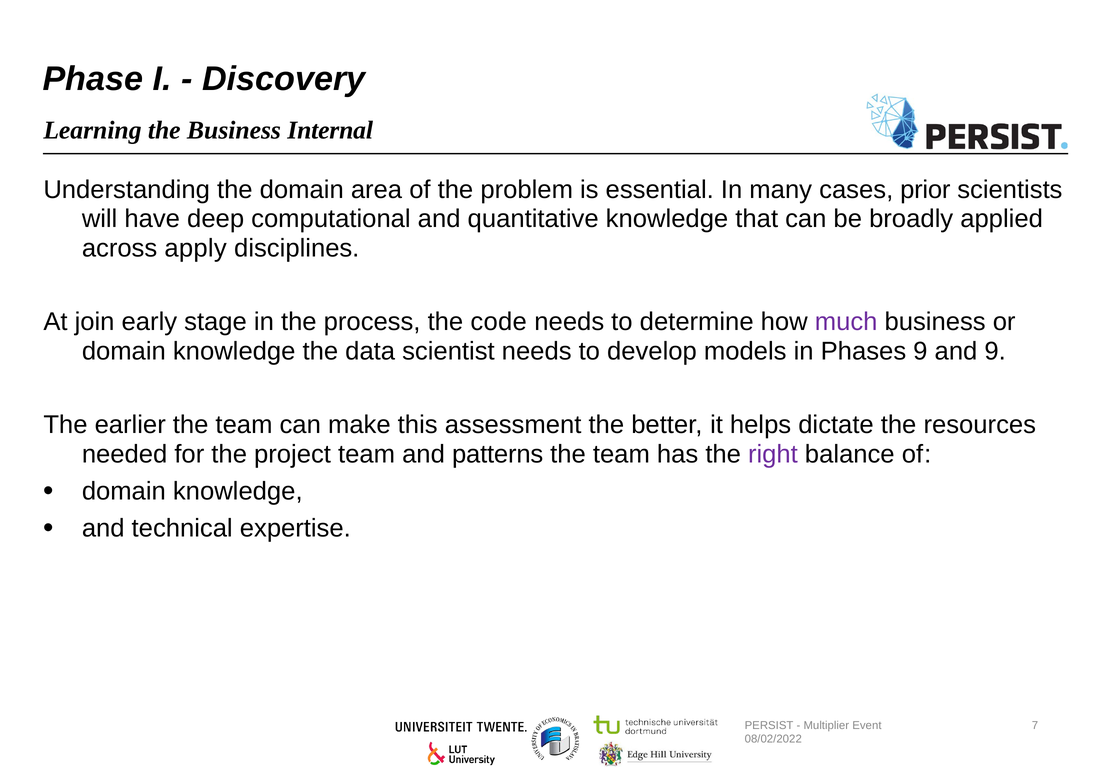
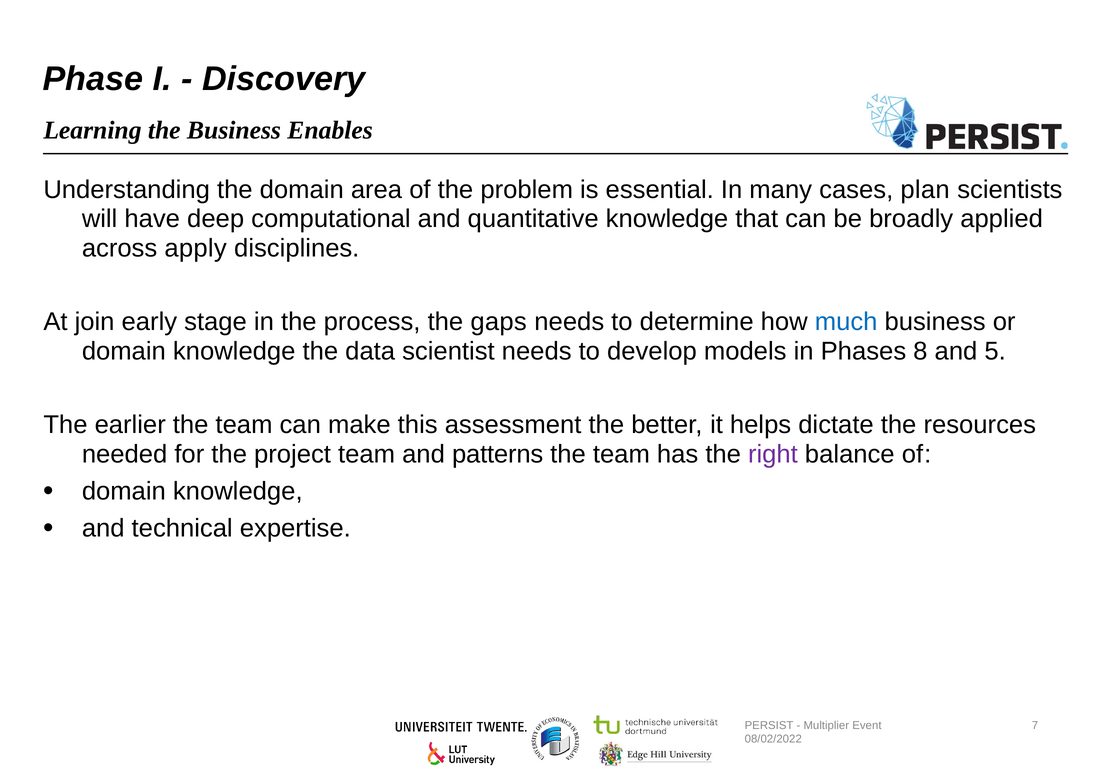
Internal: Internal -> Enables
prior: prior -> plan
code: code -> gaps
much colour: purple -> blue
Phases 9: 9 -> 8
and 9: 9 -> 5
